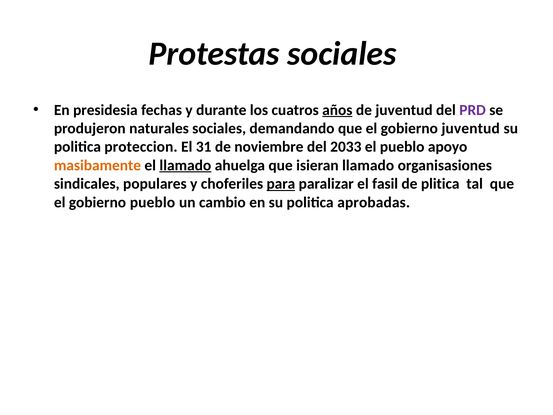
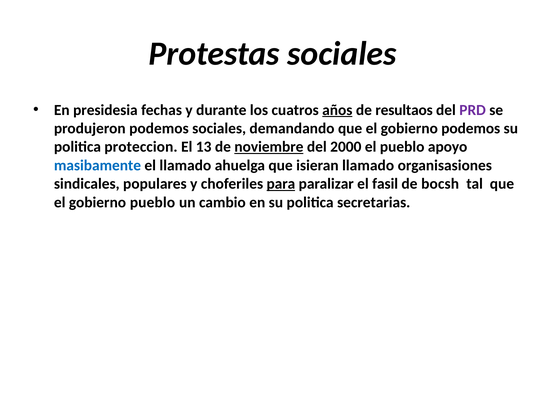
de juventud: juventud -> resultaos
produjeron naturales: naturales -> podemos
gobierno juventud: juventud -> podemos
31: 31 -> 13
noviembre underline: none -> present
2033: 2033 -> 2000
masibamente colour: orange -> blue
llamado at (185, 165) underline: present -> none
plitica: plitica -> bocsh
aprobadas: aprobadas -> secretarias
